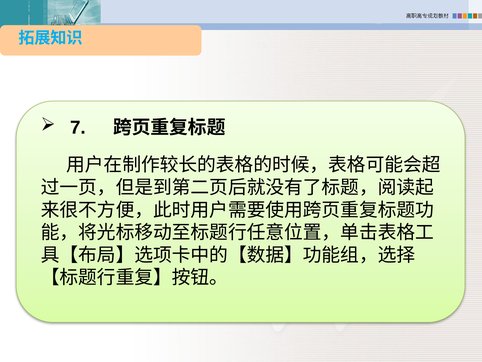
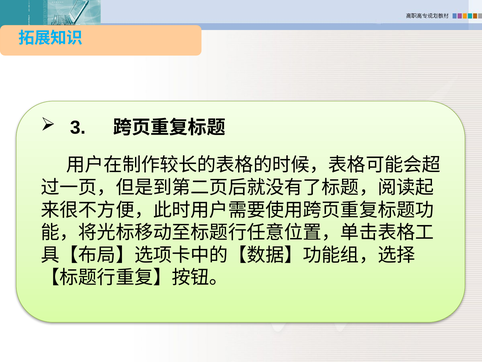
7: 7 -> 3
